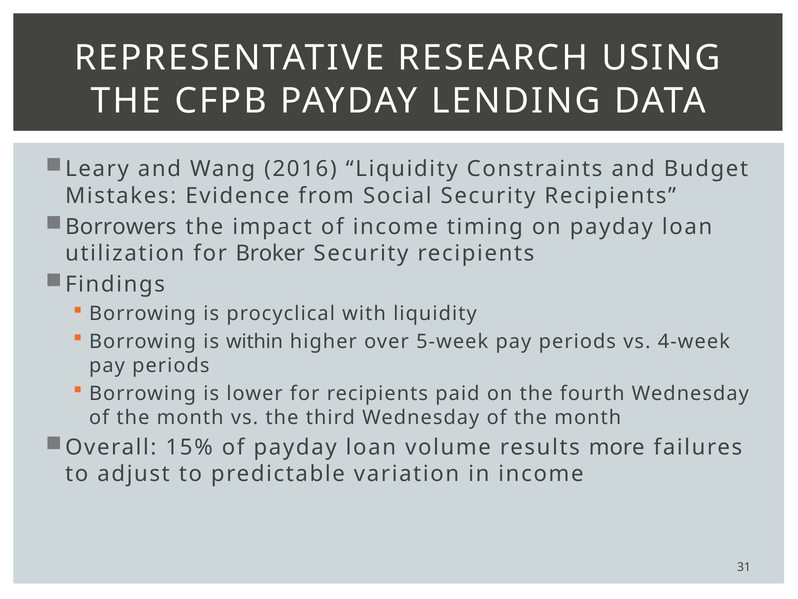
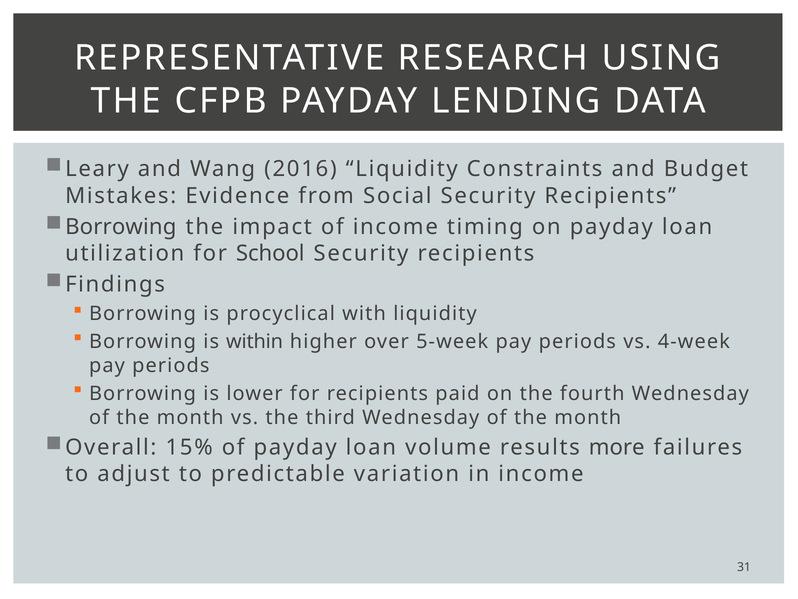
Borrowers at (121, 227): Borrowers -> Borrowing
Broker: Broker -> School
